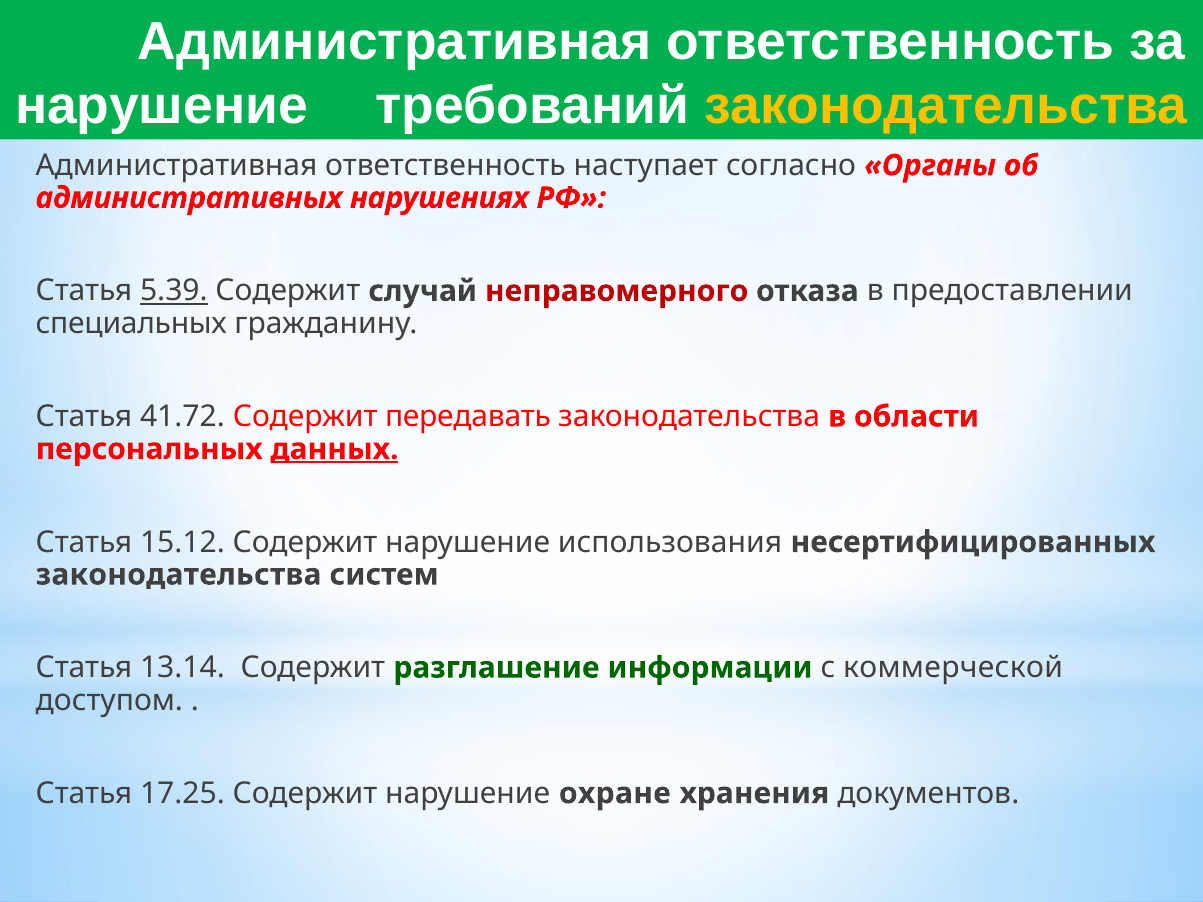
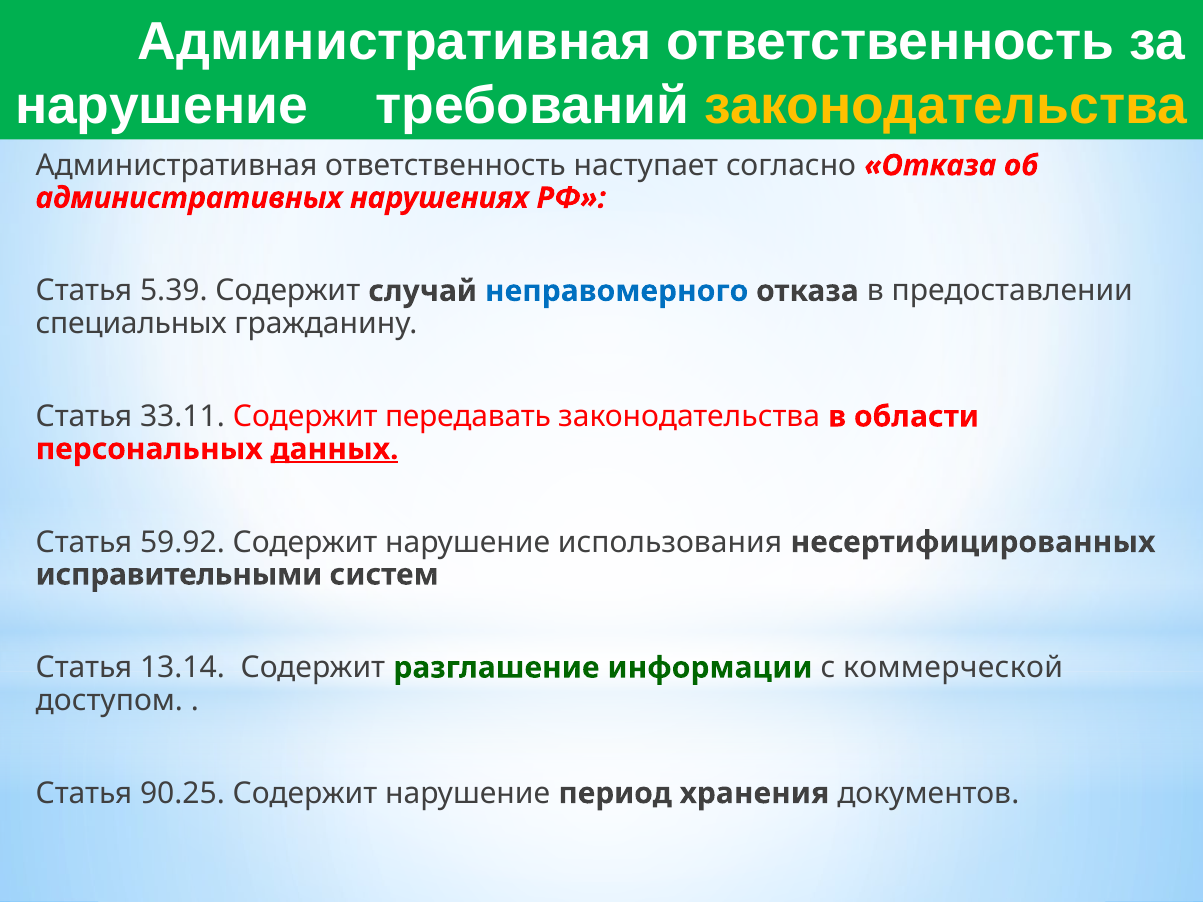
согласно Органы: Органы -> Отказа
5.39 underline: present -> none
неправомерного colour: red -> blue
41.72: 41.72 -> 33.11
15.12: 15.12 -> 59.92
законодательства at (179, 575): законодательства -> исправительными
17.25: 17.25 -> 90.25
охране: охране -> период
